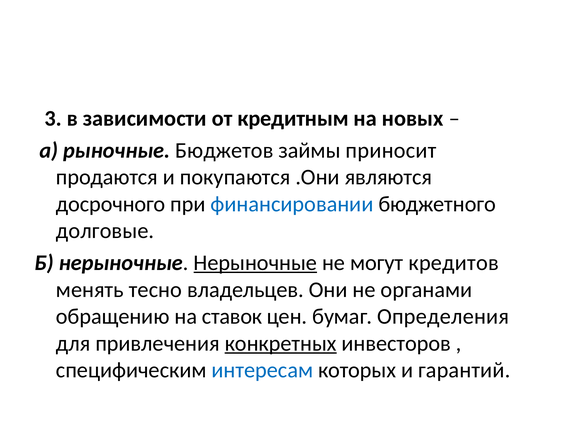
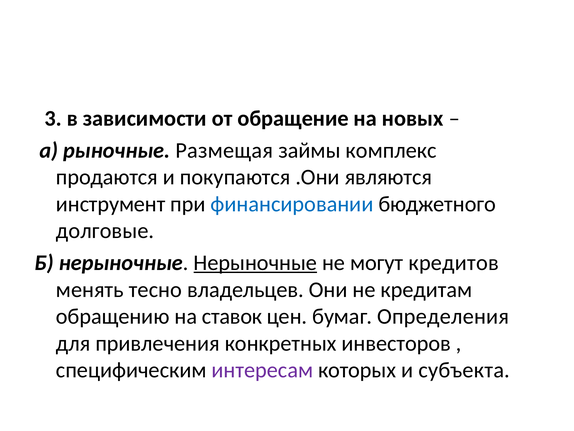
кредитным: кредитным -> обращение
Бюджетов: Бюджетов -> Размещая
приносит: приносит -> комплекс
досрочного: досрочного -> инструмент
органами: органами -> кредитам
конкретных underline: present -> none
интересам colour: blue -> purple
гарантий: гарантий -> субъекта
